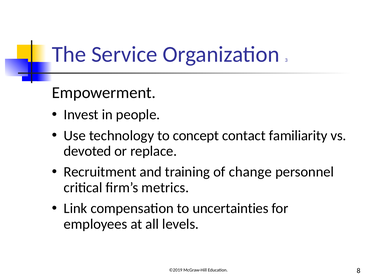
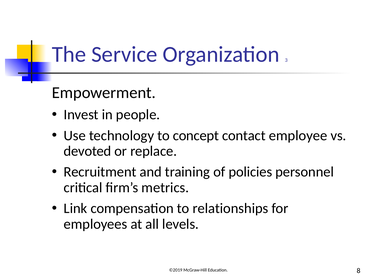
familiarity: familiarity -> employee
change: change -> policies
uncertainties: uncertainties -> relationships
